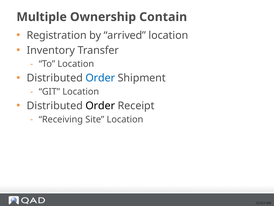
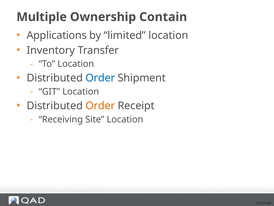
Registration: Registration -> Applications
arrived: arrived -> limited
Order at (100, 106) colour: black -> orange
